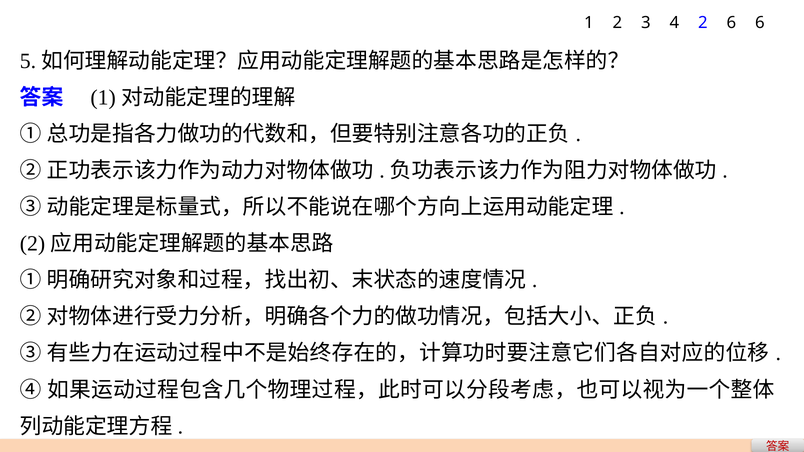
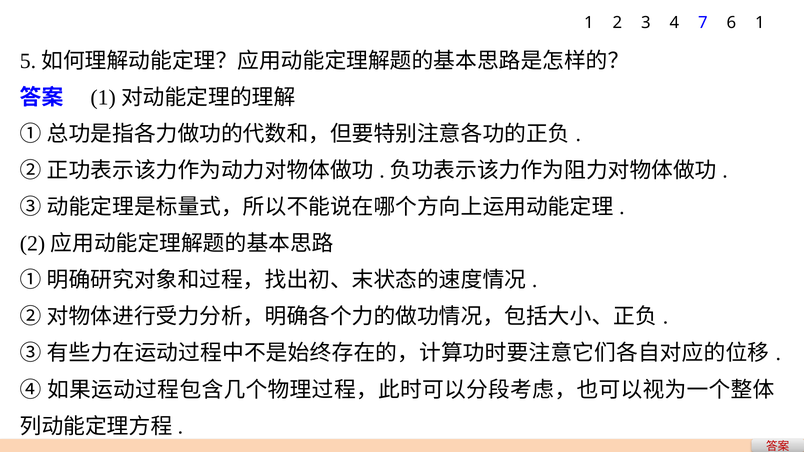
4 2: 2 -> 7
6 6: 6 -> 1
